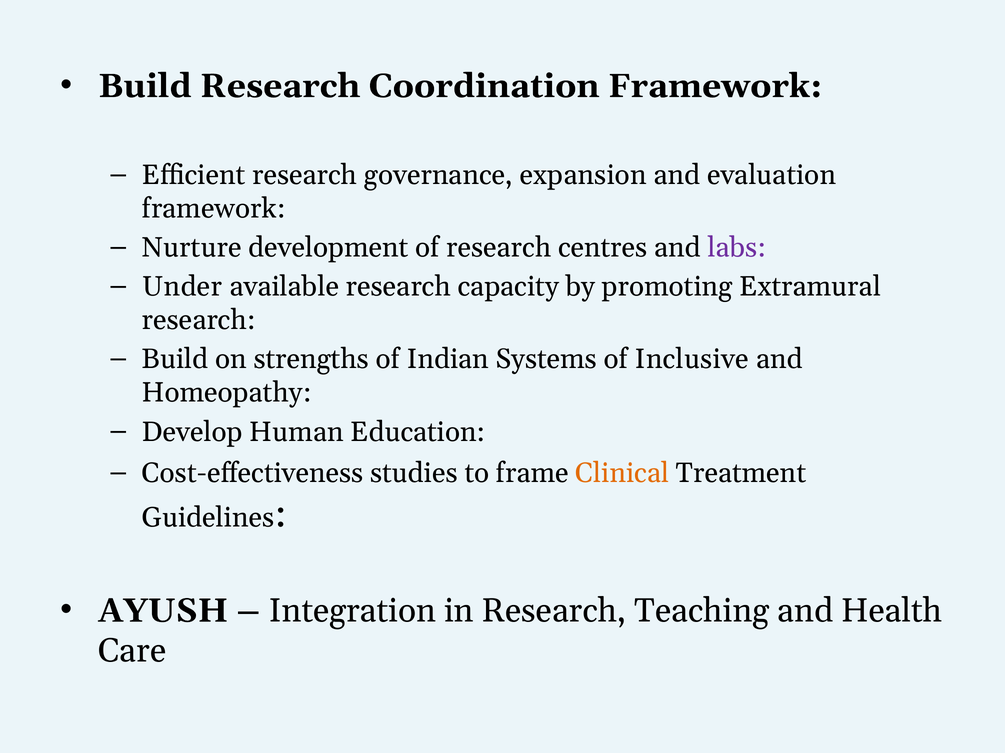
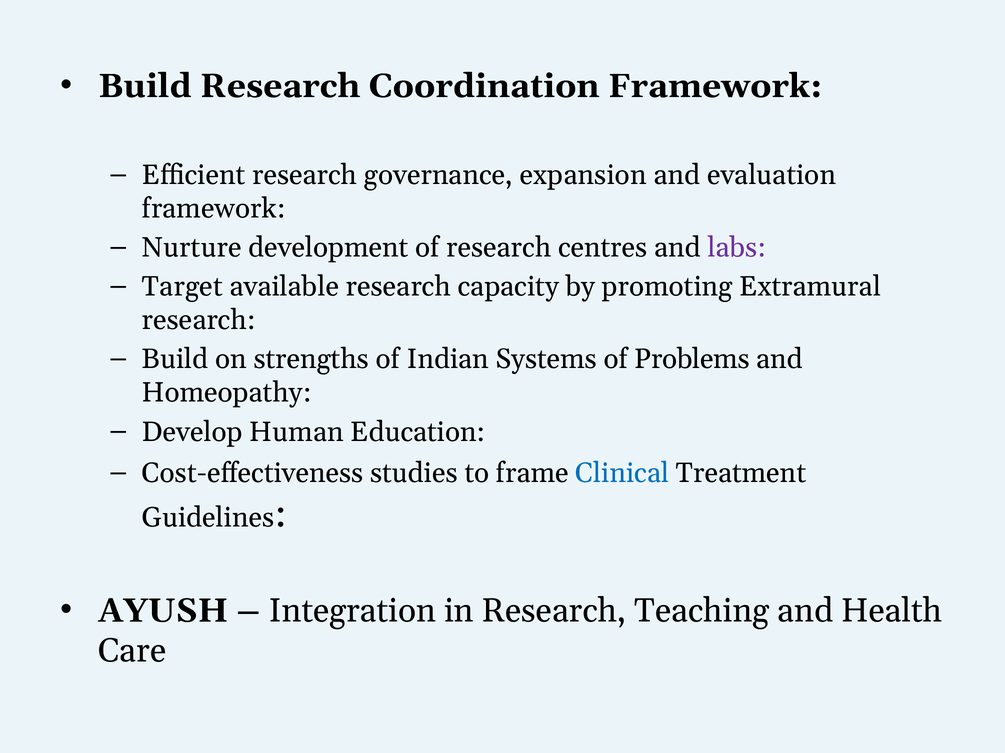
Under: Under -> Target
Inclusive: Inclusive -> Problems
Clinical colour: orange -> blue
